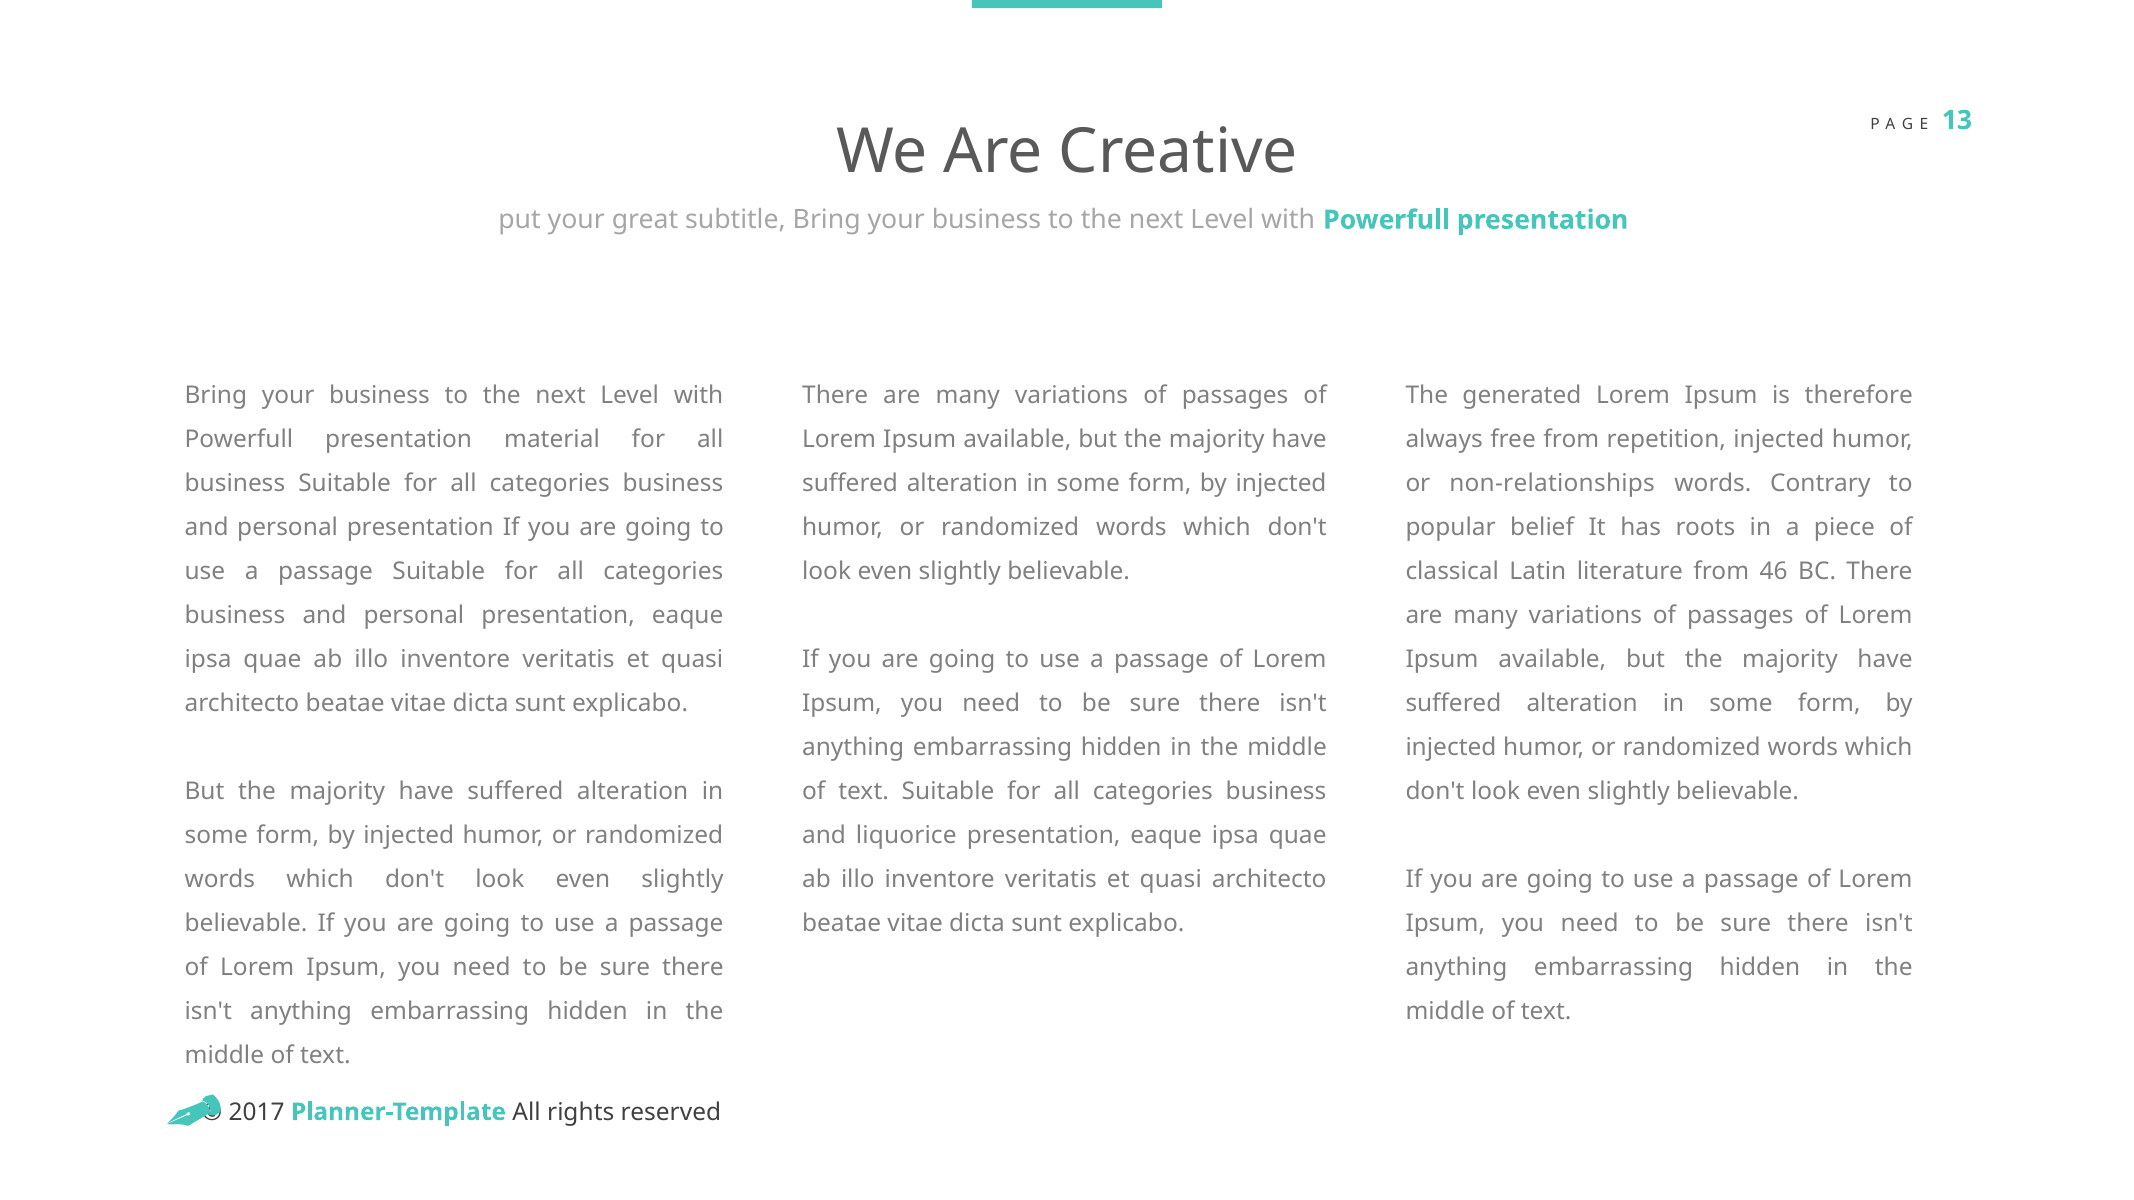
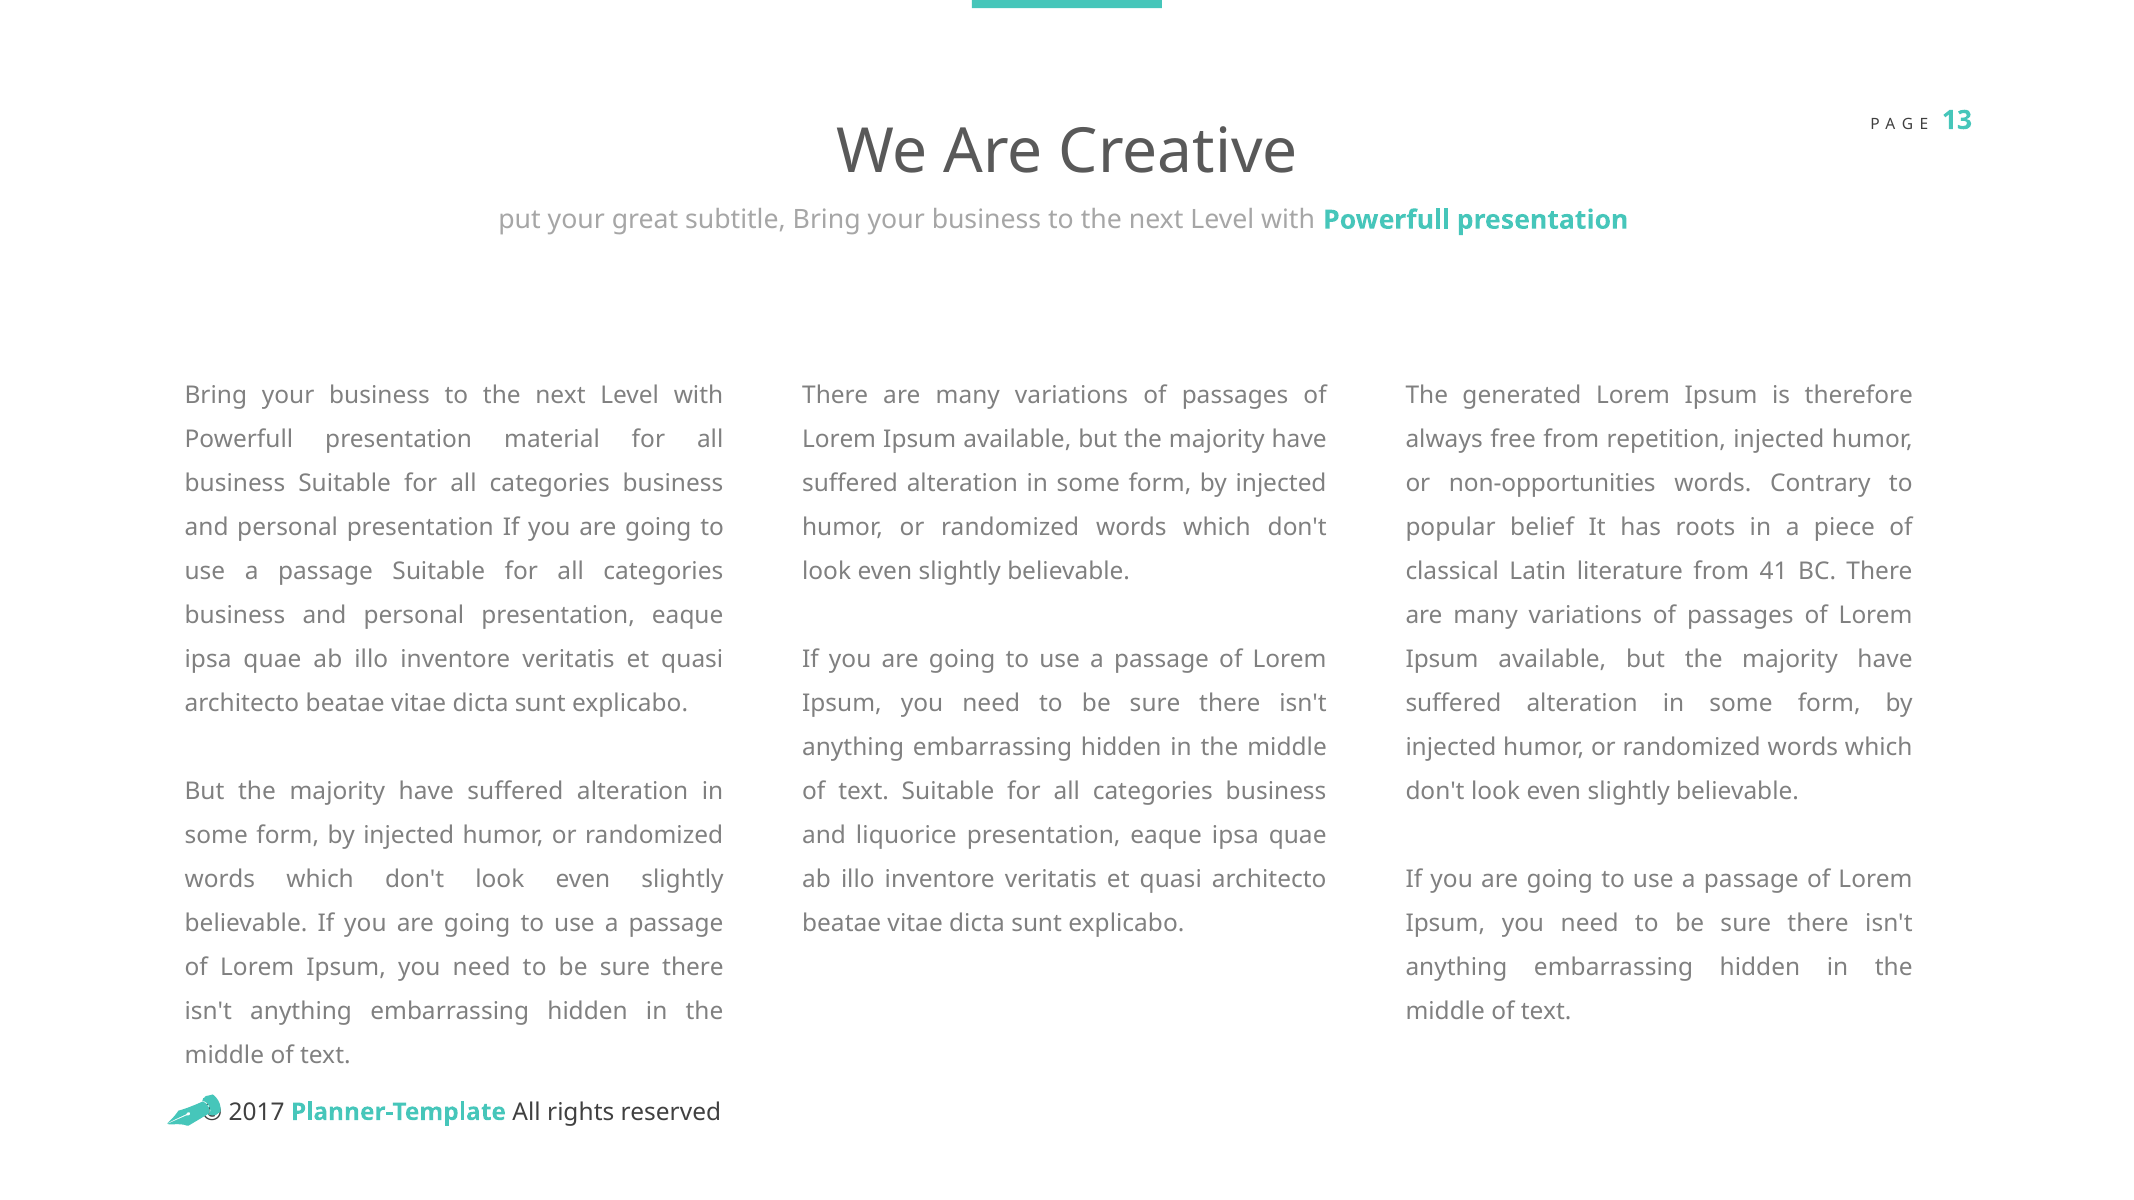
non-relationships: non-relationships -> non-opportunities
46: 46 -> 41
